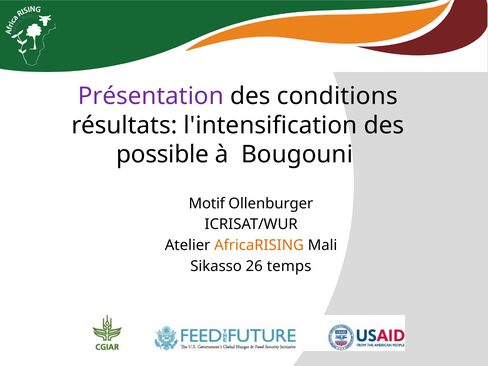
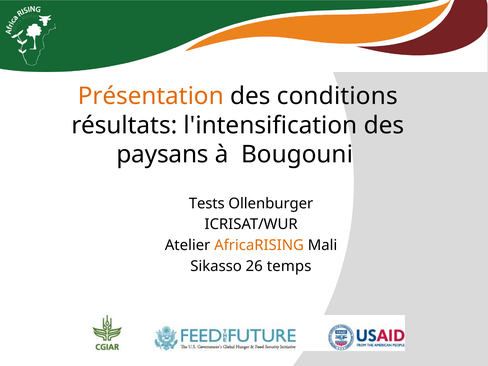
Présentation colour: purple -> orange
possible: possible -> paysans
Motif: Motif -> Tests
